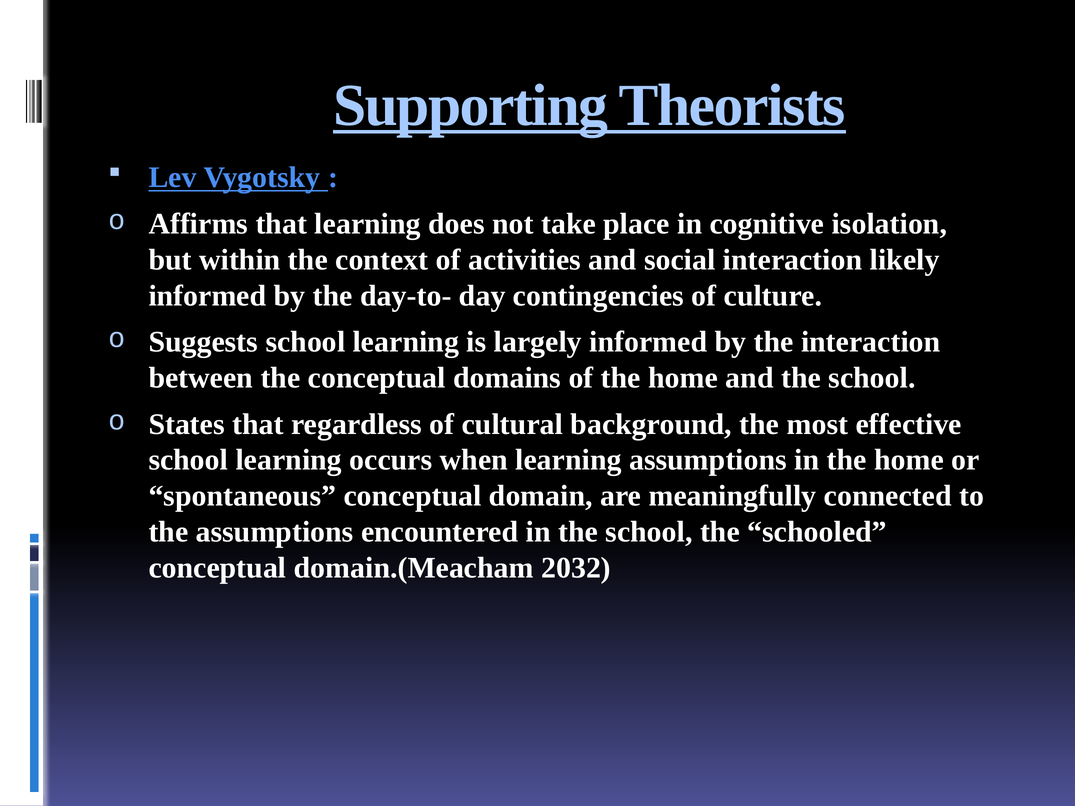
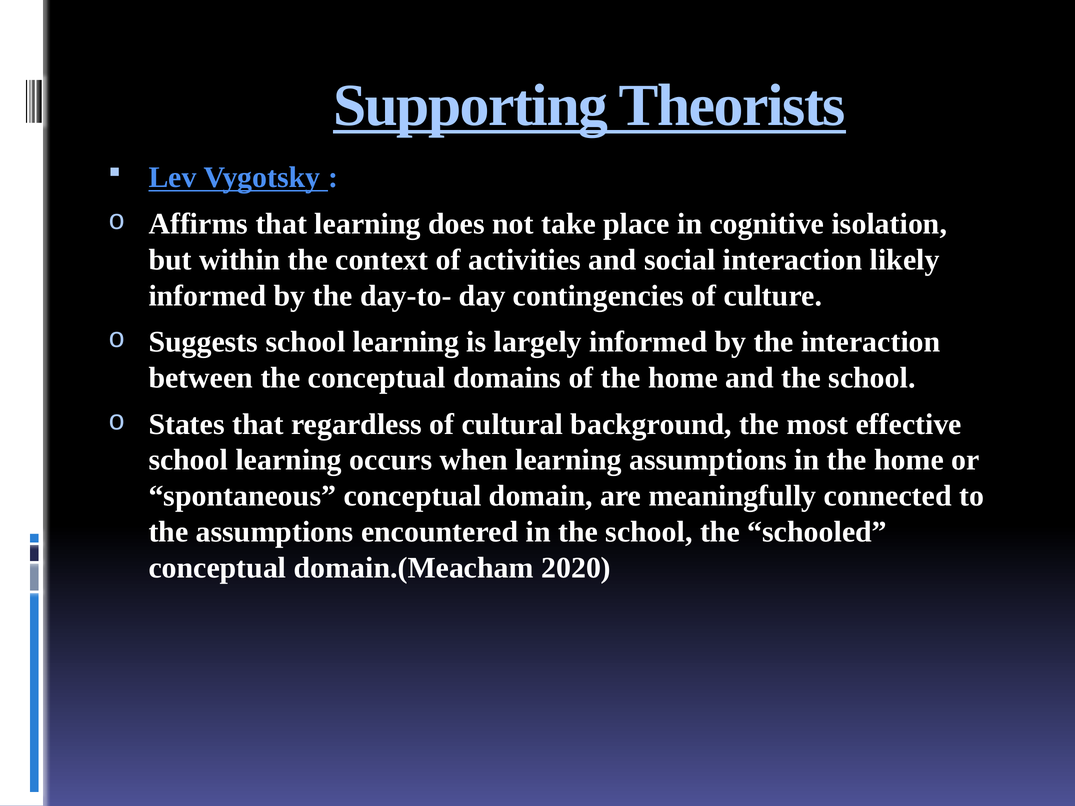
2032: 2032 -> 2020
